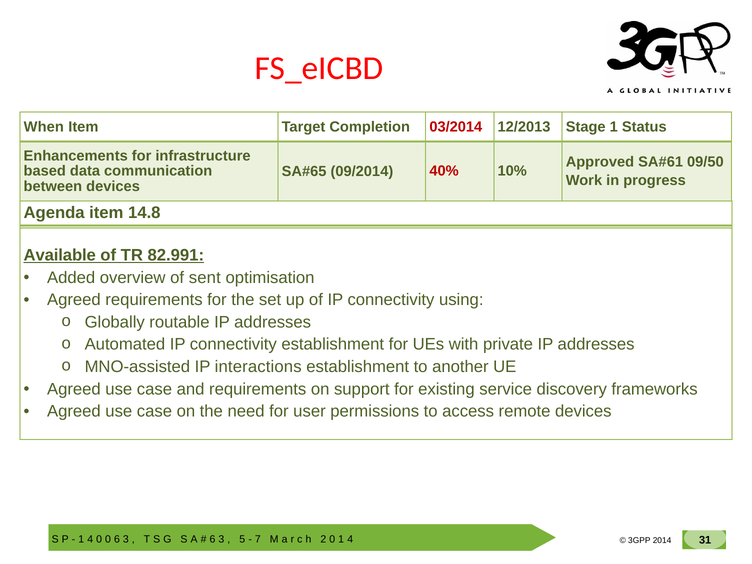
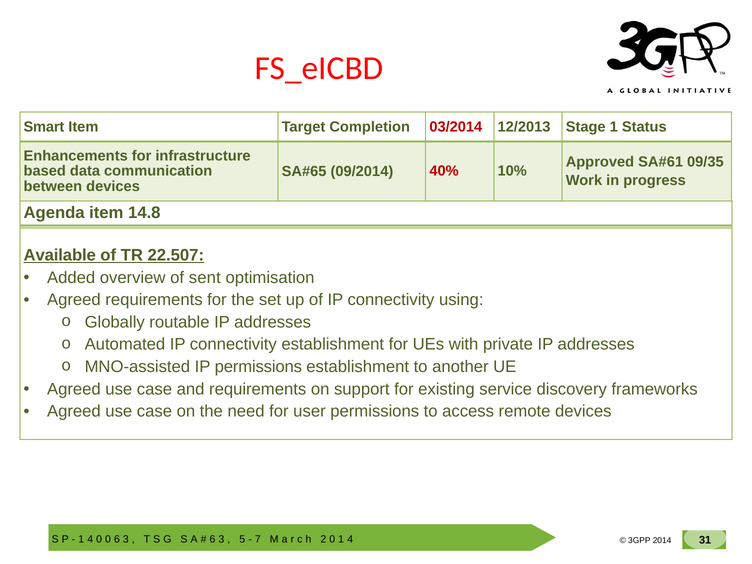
When: When -> Smart
09/50: 09/50 -> 09/35
82.991: 82.991 -> 22.507
IP interactions: interactions -> permissions
